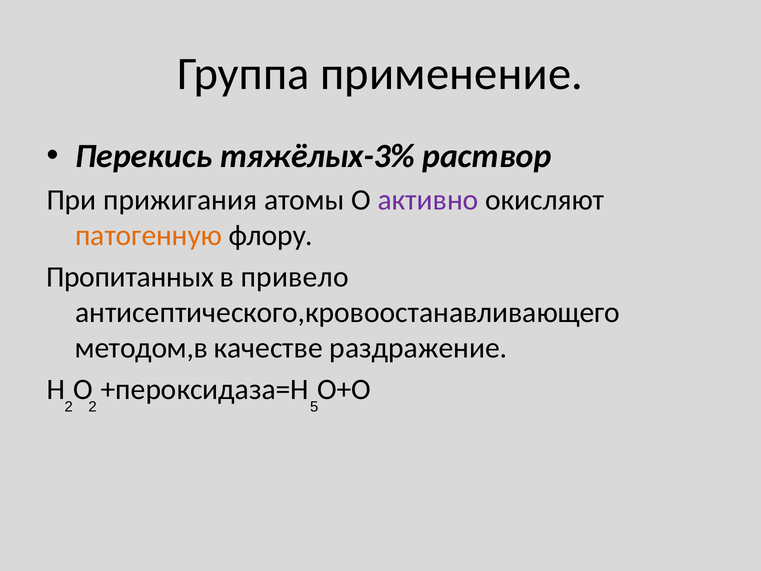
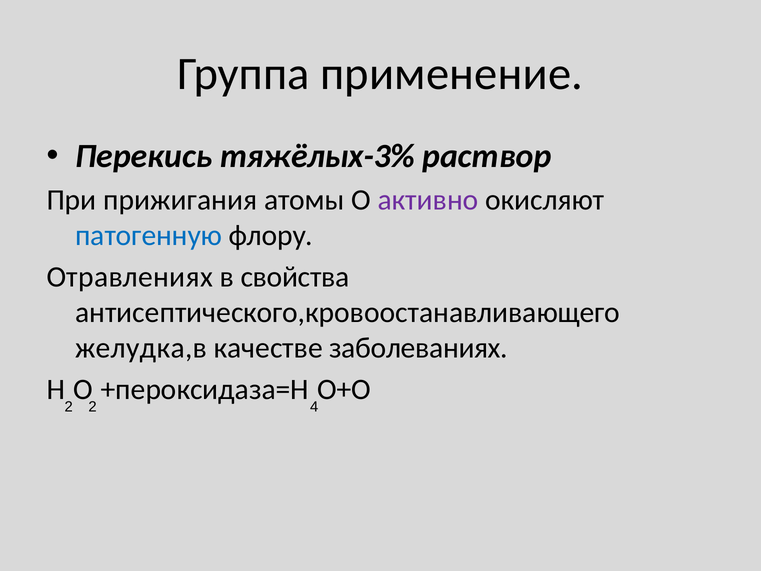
патогенную colour: orange -> blue
Пропитанных: Пропитанных -> Отравлениях
привело: привело -> свойства
методом,в: методом,в -> желудка,в
раздражение: раздражение -> заболеваниях
5: 5 -> 4
